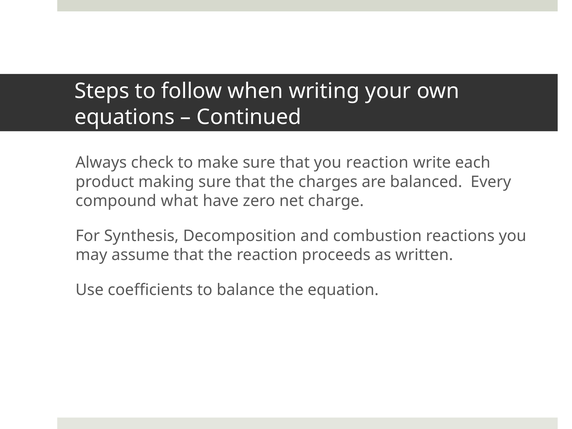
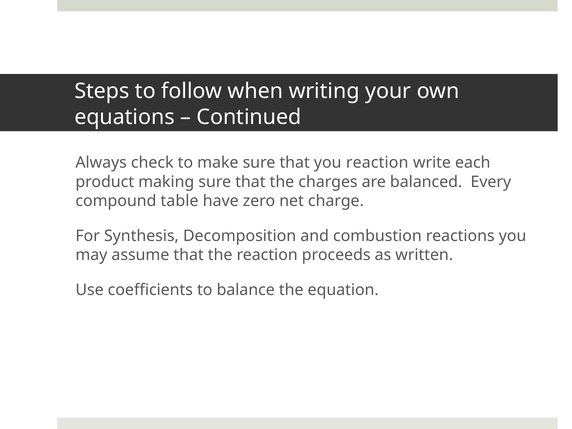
what: what -> table
